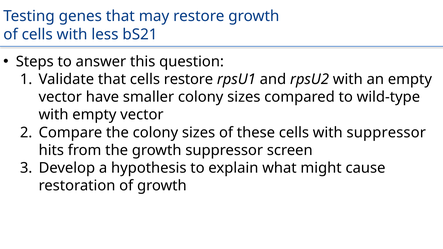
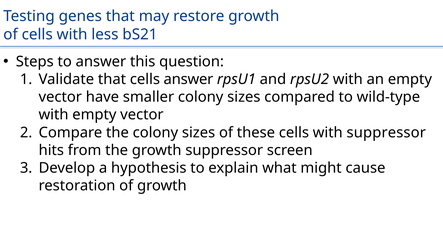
cells restore: restore -> answer
